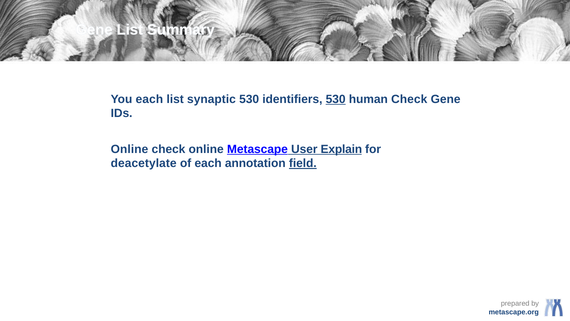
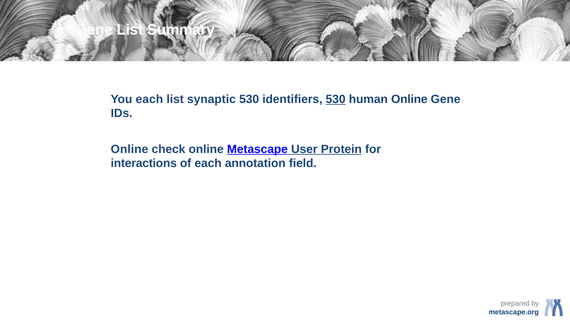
human Check: Check -> Online
Explain: Explain -> Protein
deacetylate: deacetylate -> interactions
field underline: present -> none
